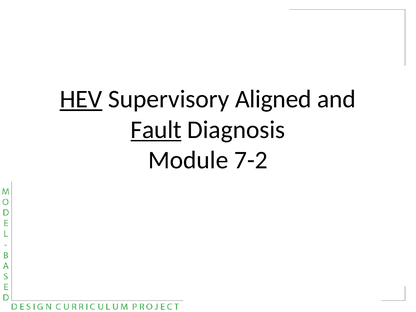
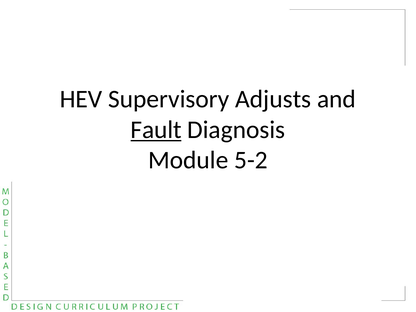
HEV underline: present -> none
Aligned: Aligned -> Adjusts
7-2: 7-2 -> 5-2
